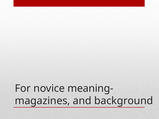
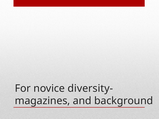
meaning-: meaning- -> diversity-
